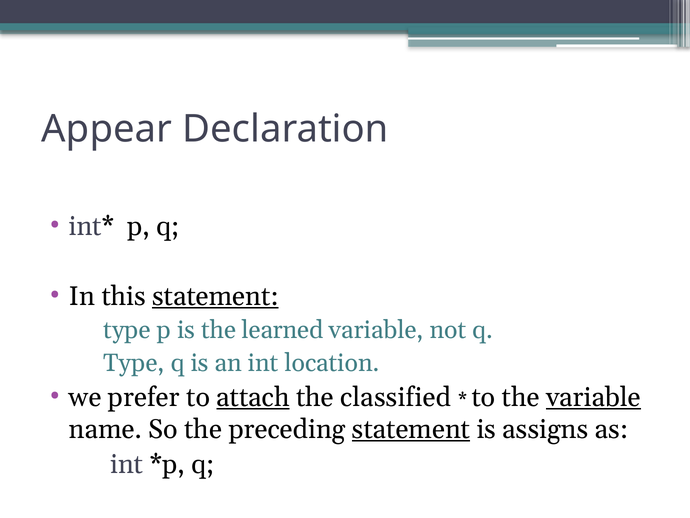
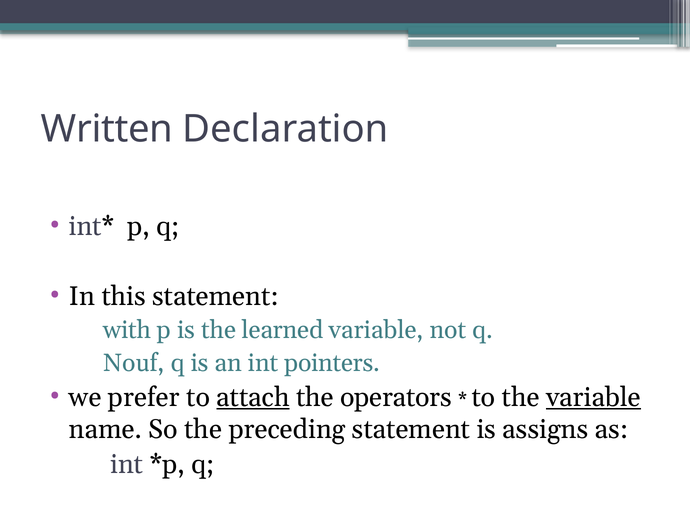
Appear: Appear -> Written
statement at (215, 296) underline: present -> none
type at (127, 330): type -> with
Type at (134, 363): Type -> Nouf
location: location -> pointers
classified: classified -> operators
statement at (411, 429) underline: present -> none
